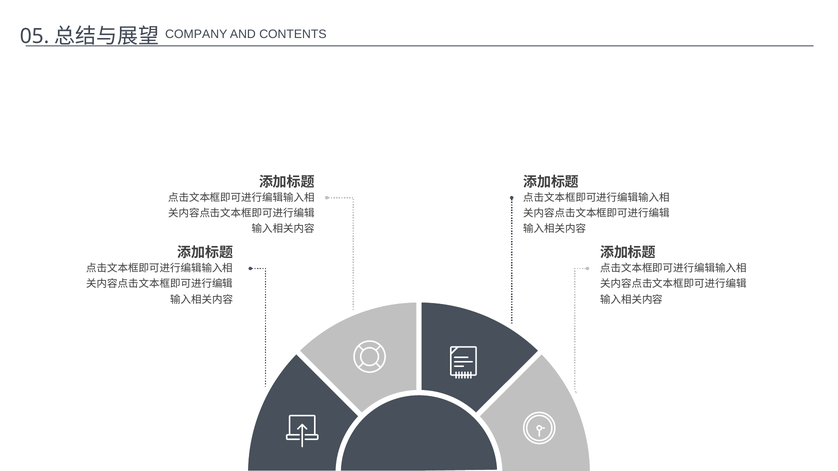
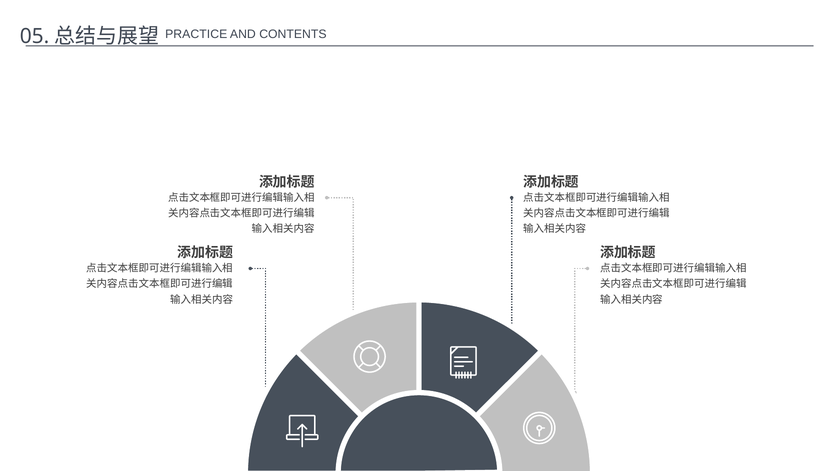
COMPANY: COMPANY -> PRACTICE
